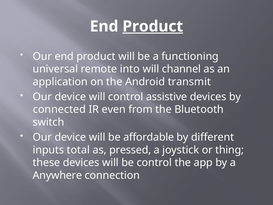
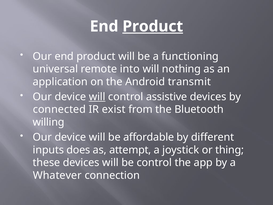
channel: channel -> nothing
will at (97, 97) underline: none -> present
even: even -> exist
switch: switch -> willing
total: total -> does
pressed: pressed -> attempt
Anywhere: Anywhere -> Whatever
